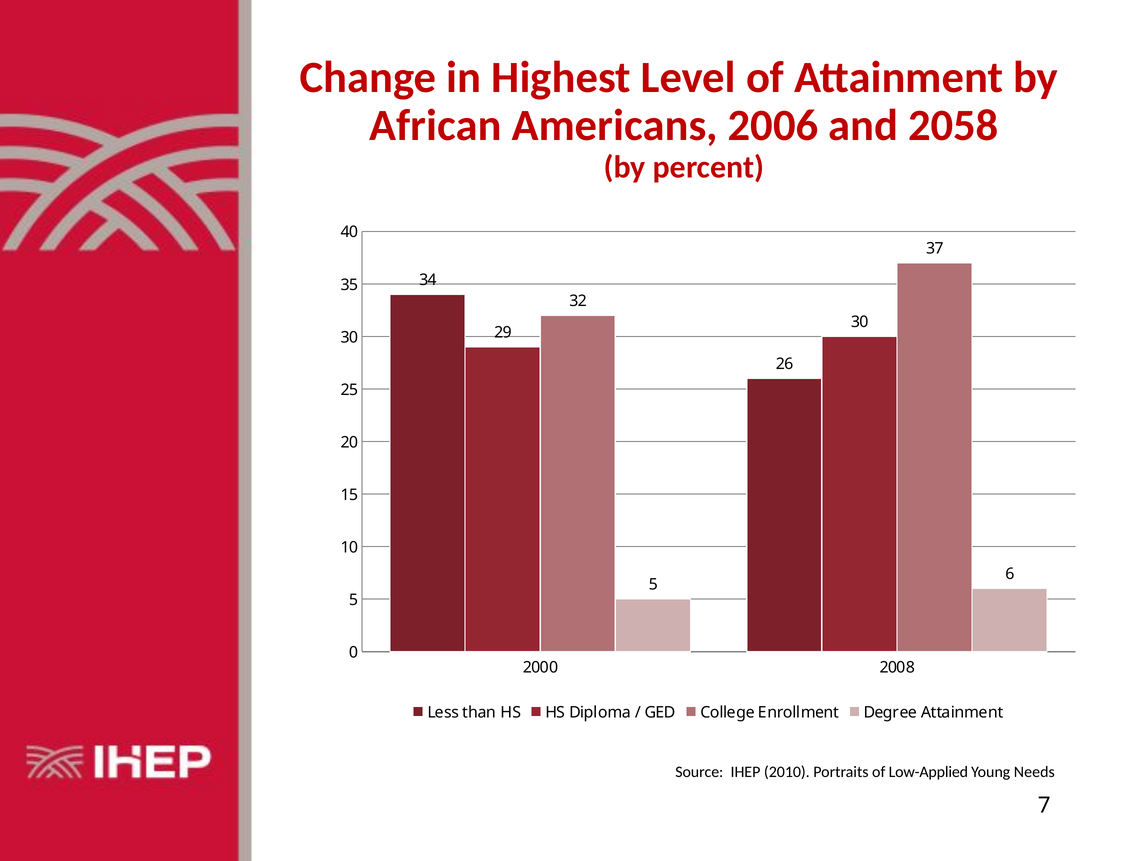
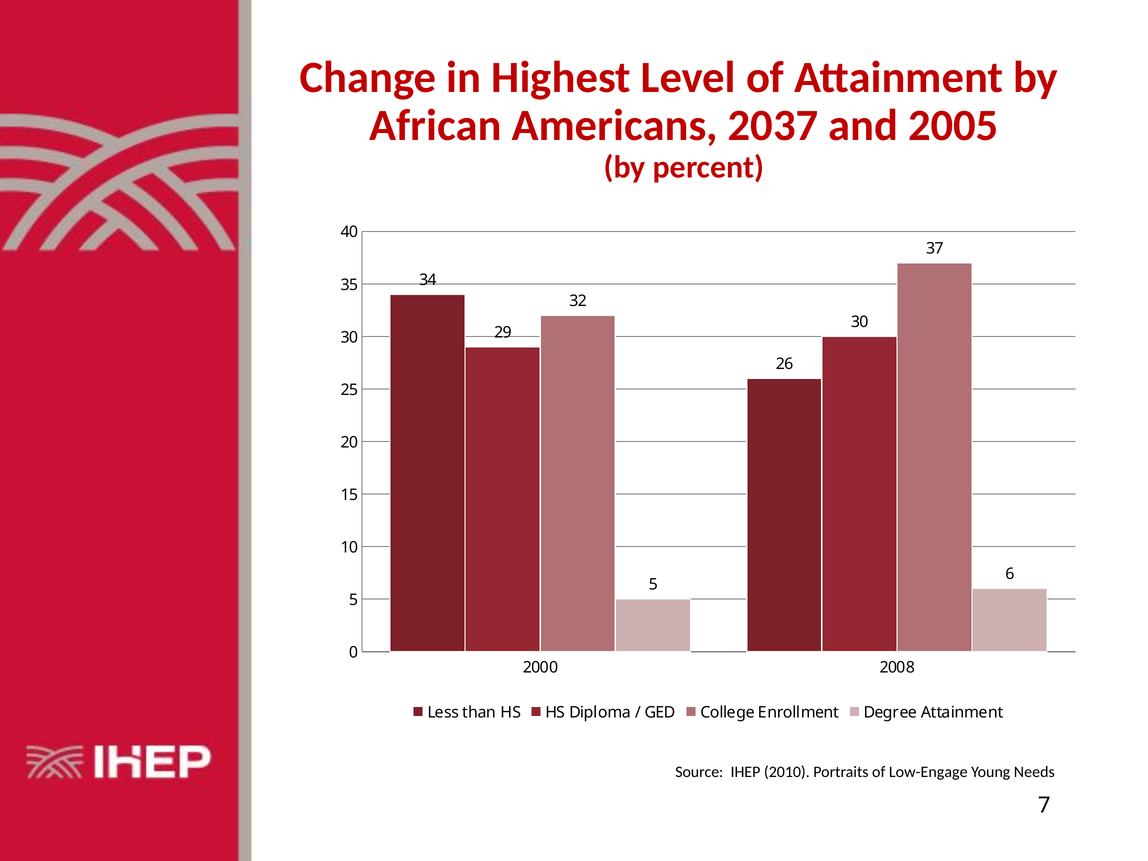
2006: 2006 -> 2037
2058: 2058 -> 2005
Low-Applied: Low-Applied -> Low-Engage
